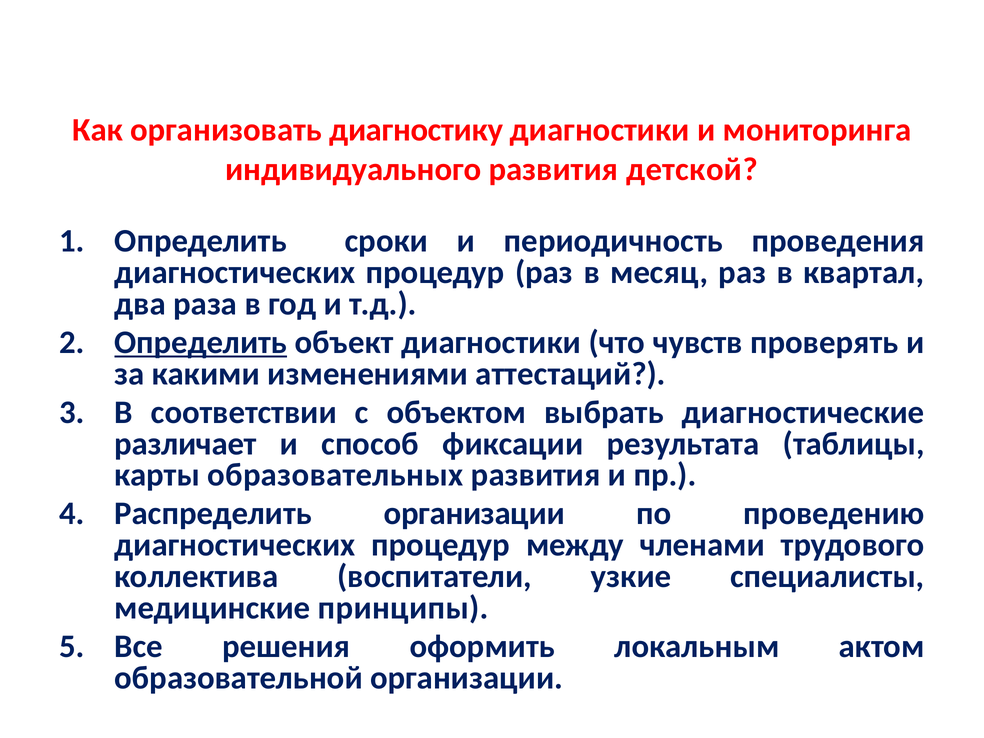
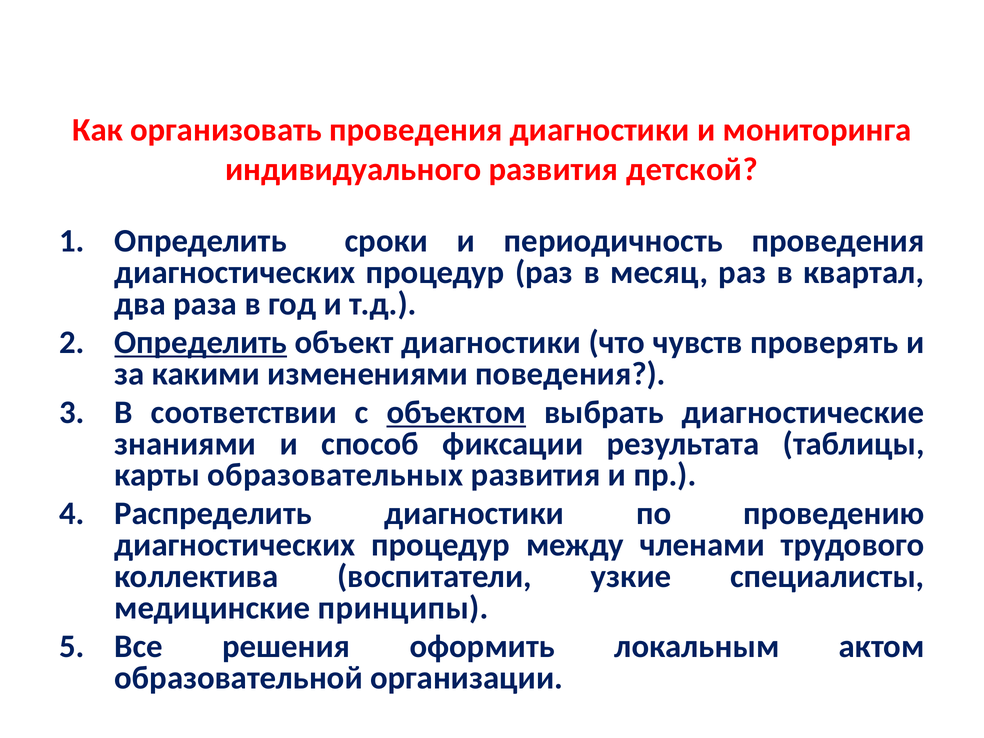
организовать диагностику: диагностику -> проведения
аттестаций: аттестаций -> поведения
объектом underline: none -> present
различает: различает -> знаниями
Распределить организации: организации -> диагностики
